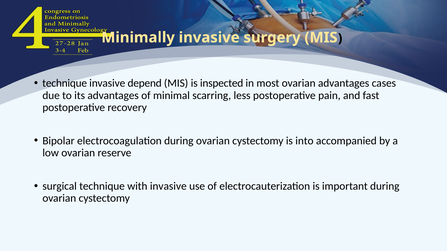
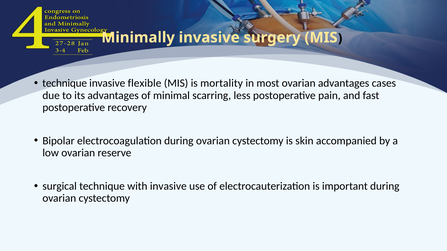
depend: depend -> flexible
inspected: inspected -> mortality
into: into -> skin
